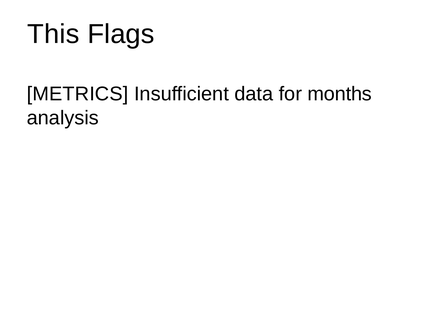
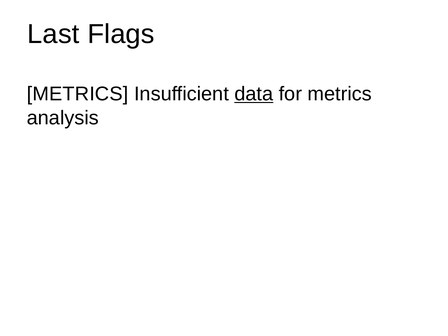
This: This -> Last
data underline: none -> present
for months: months -> metrics
